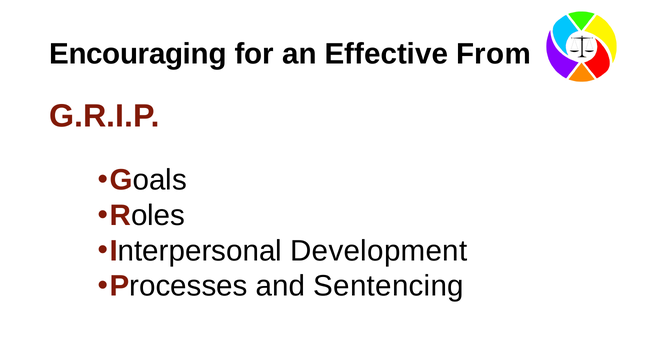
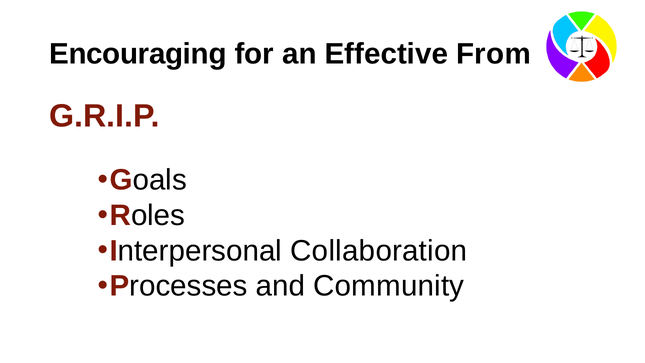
Development: Development -> Collaboration
Sentencing: Sentencing -> Community
